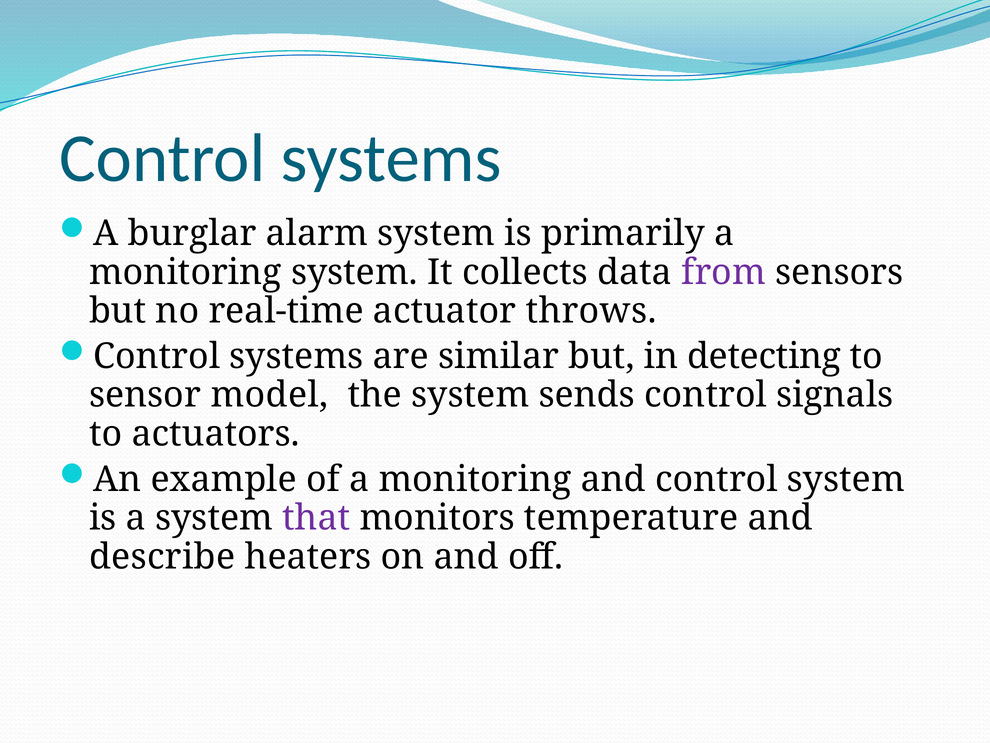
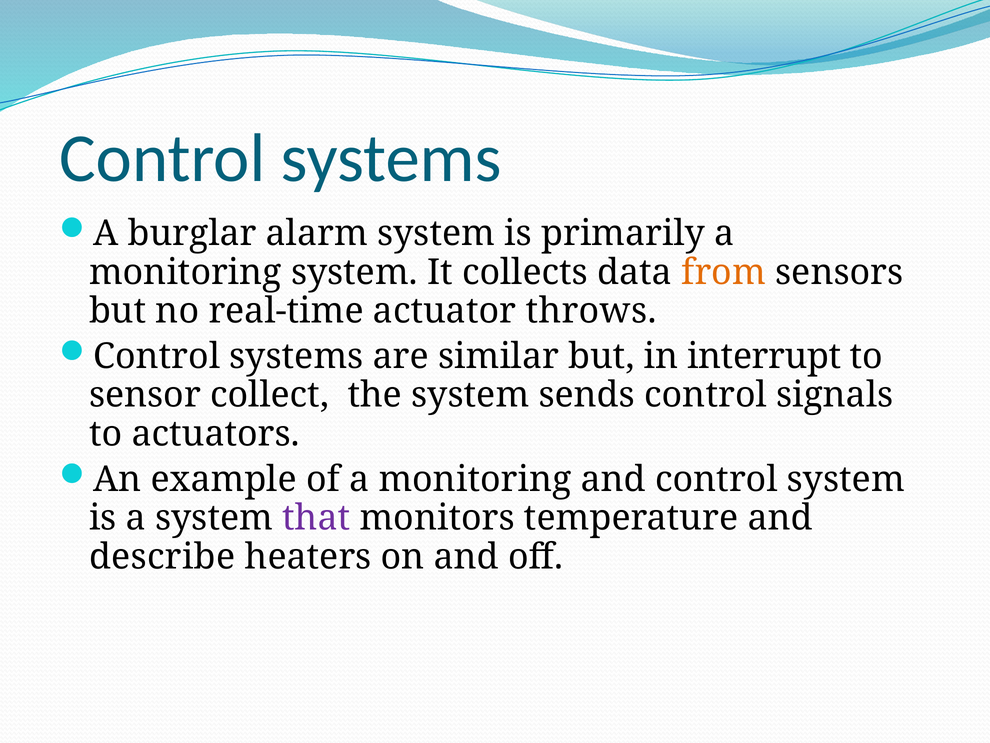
from colour: purple -> orange
detecting: detecting -> interrupt
model: model -> collect
